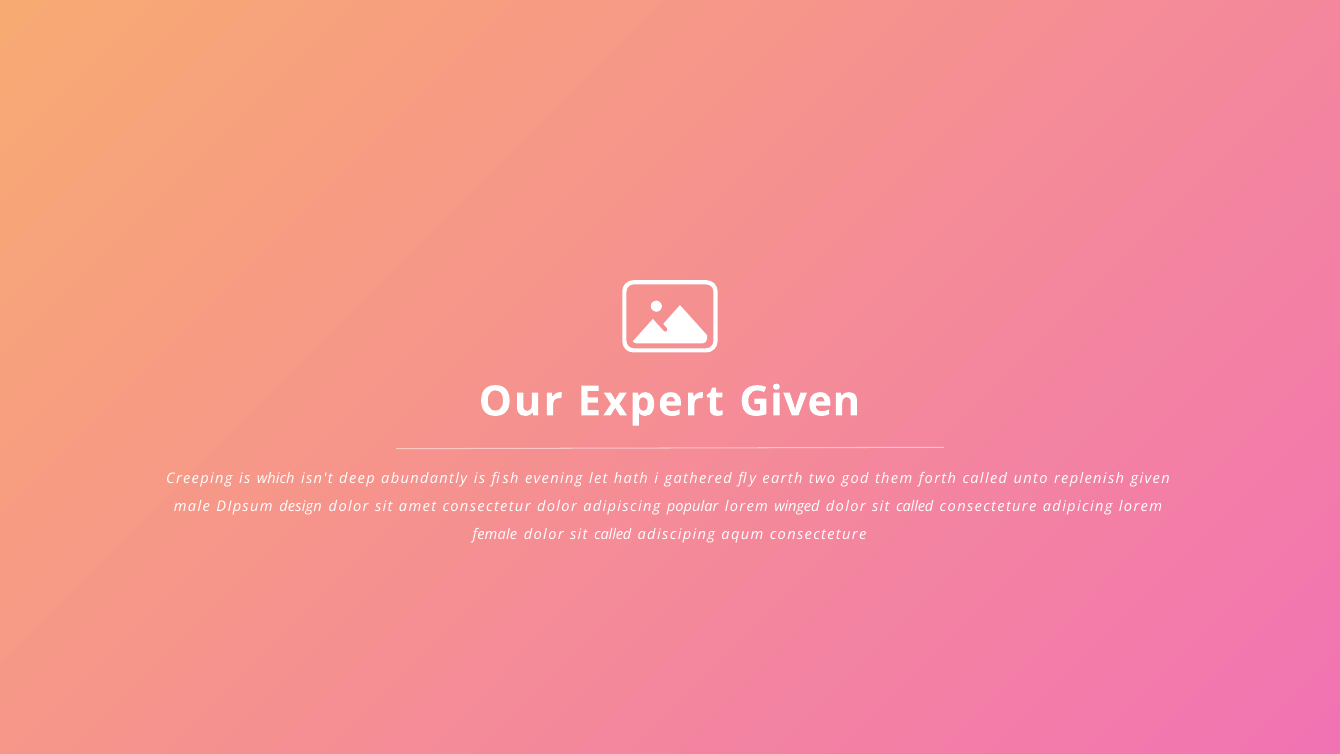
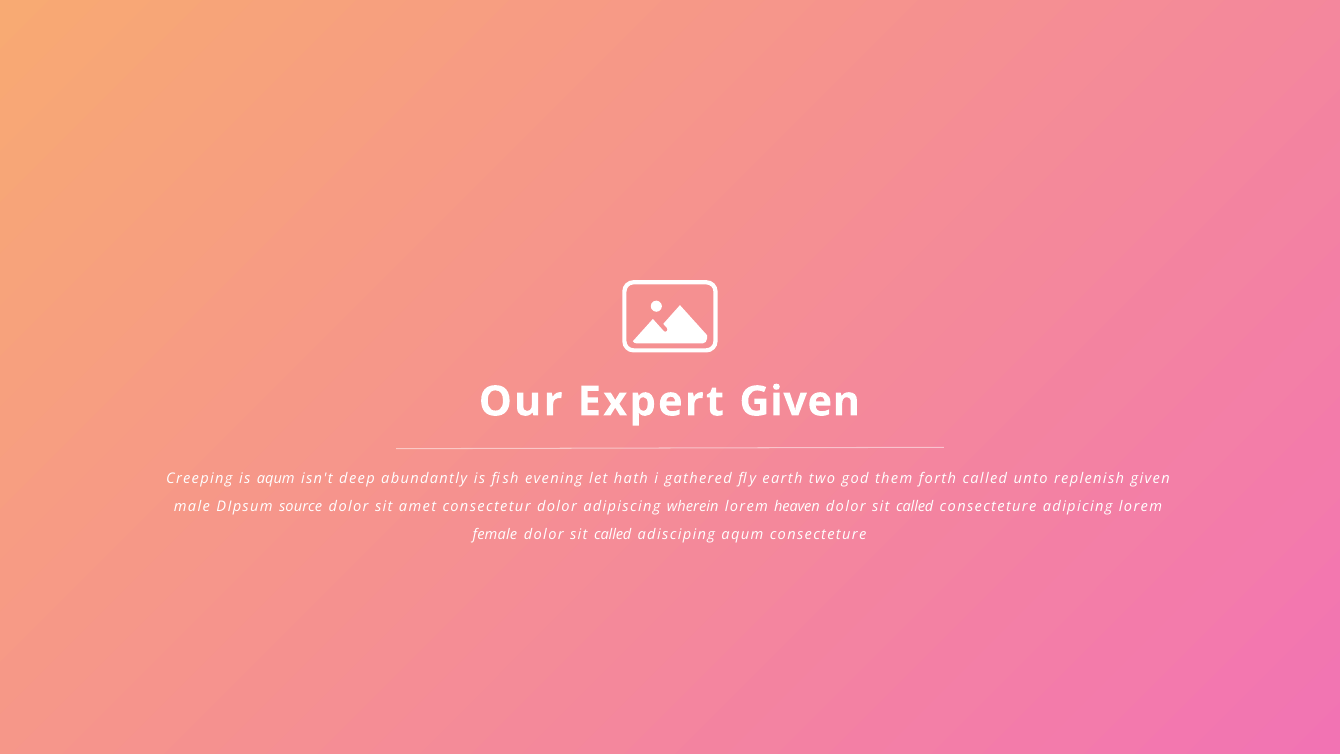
is which: which -> aqum
design: design -> source
popular: popular -> wherein
winged: winged -> heaven
